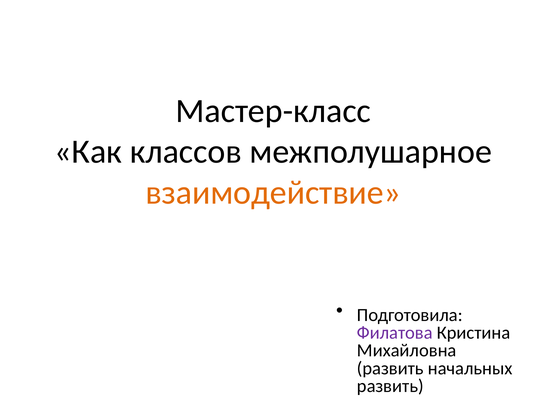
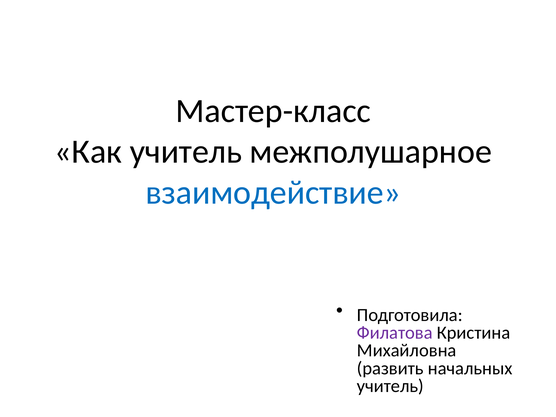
Как классов: классов -> учитель
взаимодействие colour: orange -> blue
развить at (390, 386): развить -> учитель
